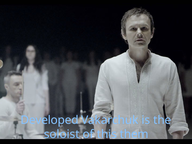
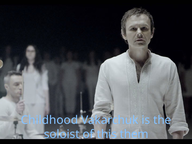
Developed: Developed -> Childhood
